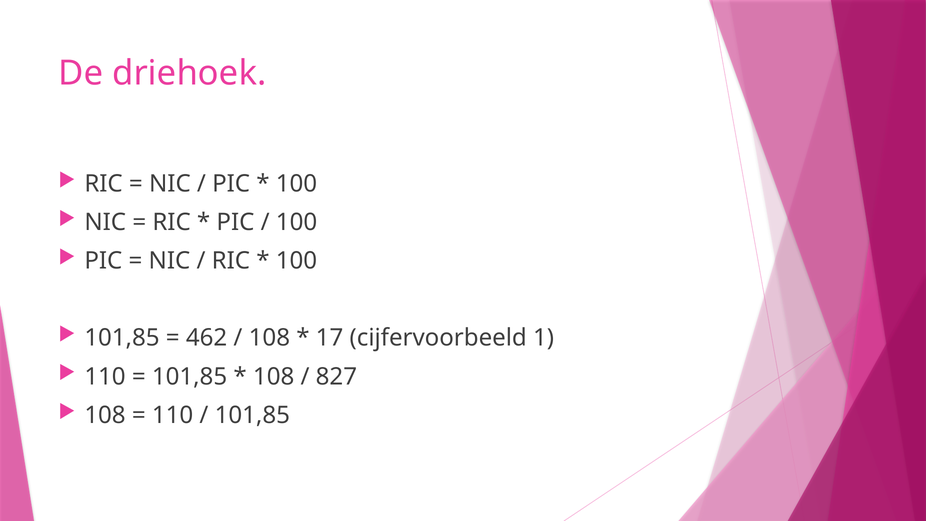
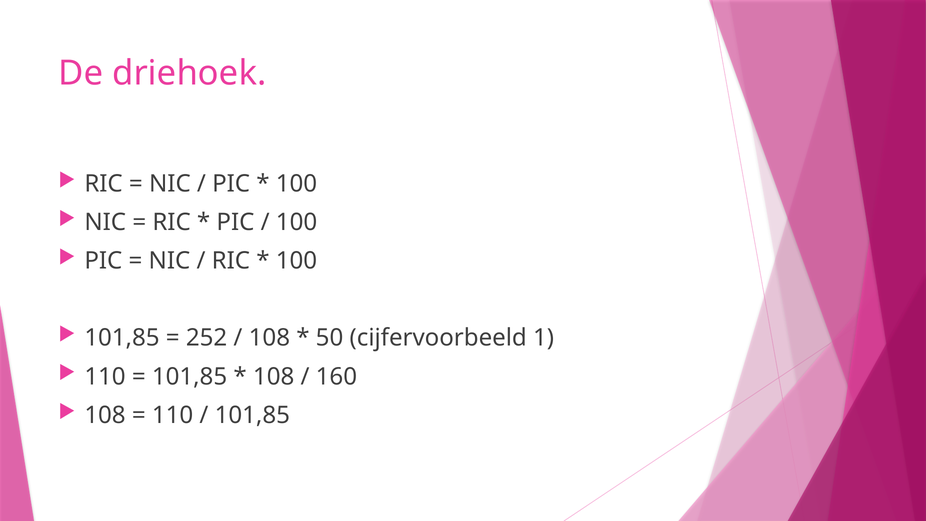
462: 462 -> 252
17: 17 -> 50
827: 827 -> 160
